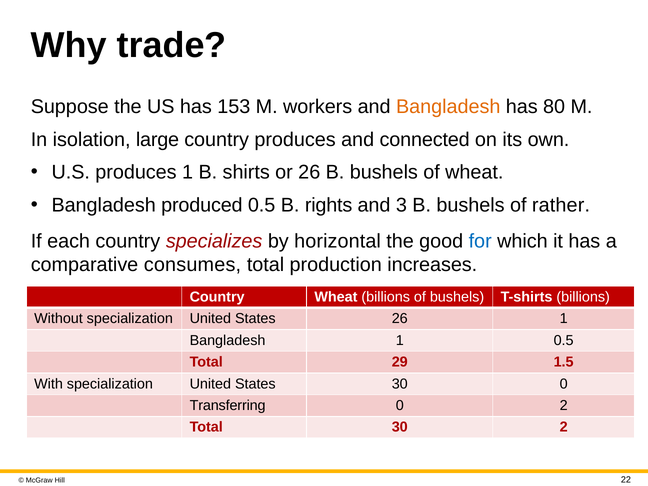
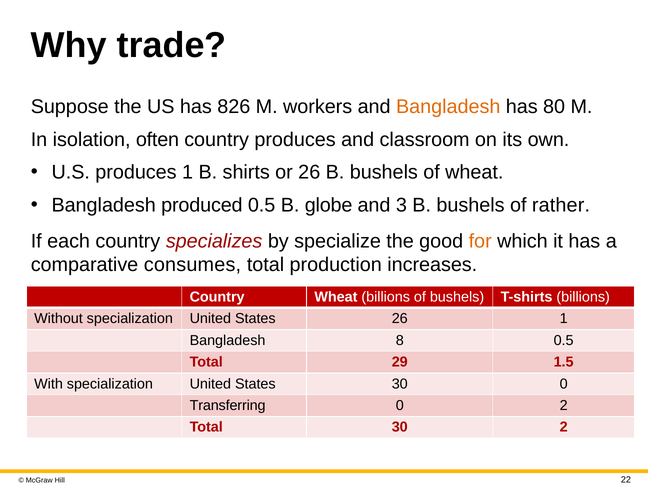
153: 153 -> 826
large: large -> often
connected: connected -> classroom
rights: rights -> globe
horizontal: horizontal -> specialize
for colour: blue -> orange
Bangladesh 1: 1 -> 8
